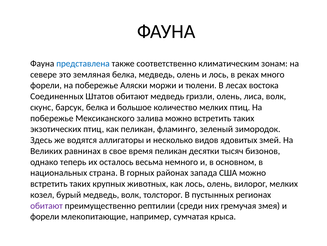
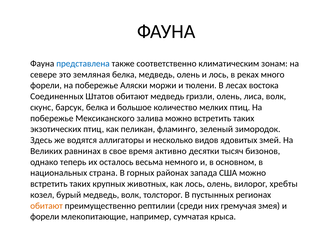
время пеликан: пеликан -> активно
вилорог мелких: мелких -> хребты
обитают at (47, 205) colour: purple -> orange
